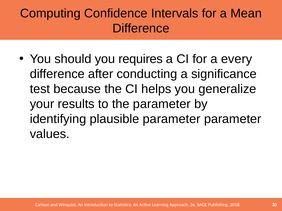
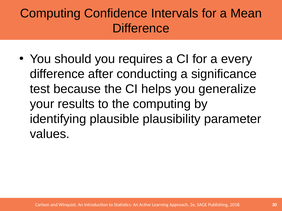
the parameter: parameter -> computing
plausible parameter: parameter -> plausibility
